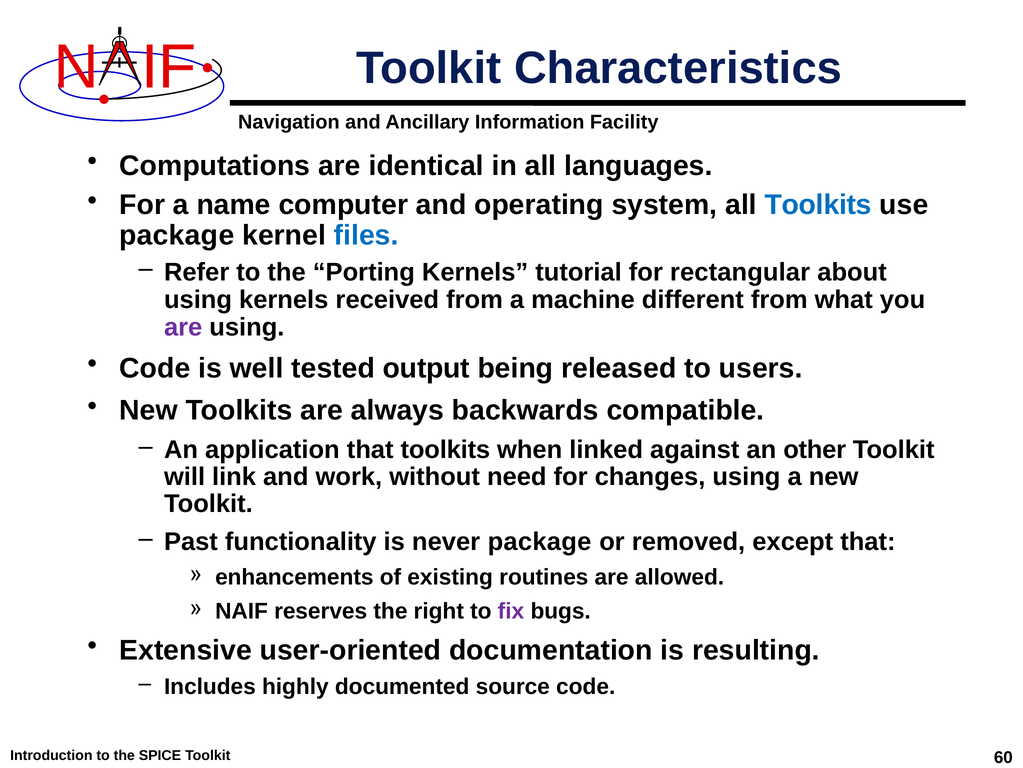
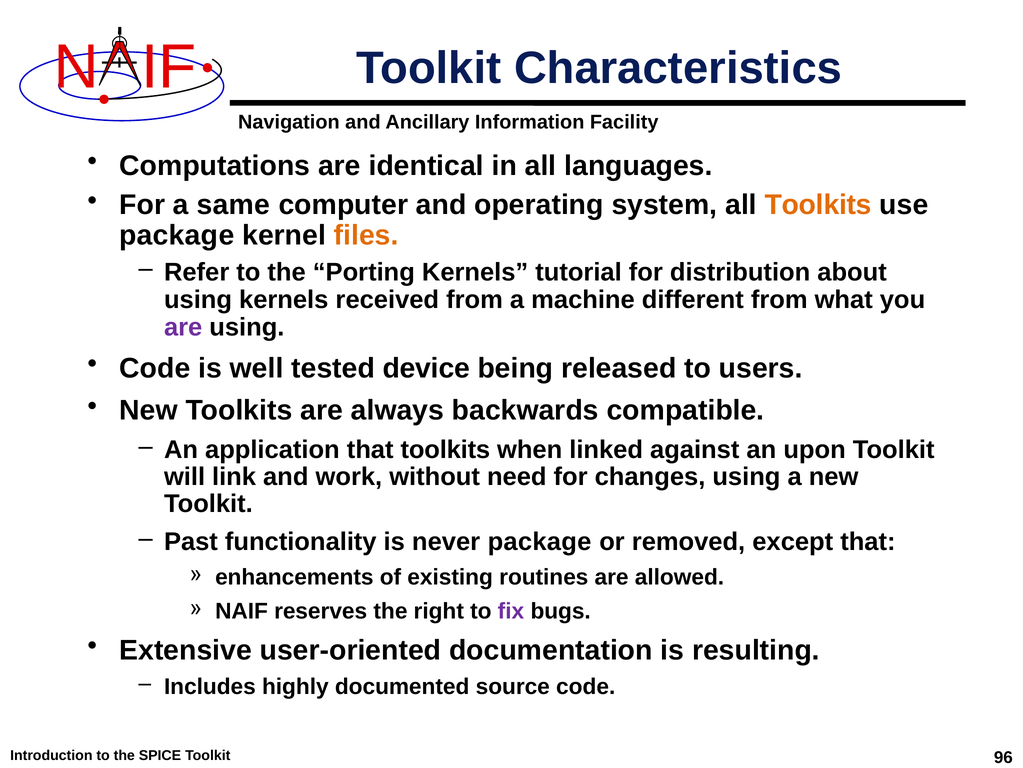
name: name -> same
Toolkits at (818, 205) colour: blue -> orange
files colour: blue -> orange
rectangular: rectangular -> distribution
output: output -> device
other: other -> upon
60: 60 -> 96
